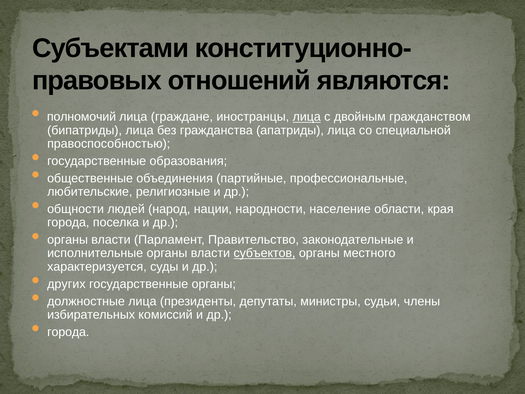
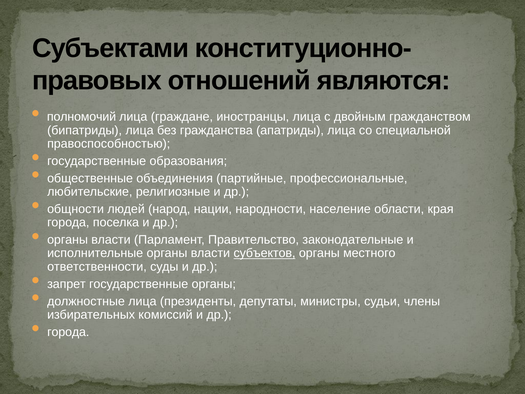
лица at (307, 117) underline: present -> none
характеризуется: характеризуется -> ответственности
других: других -> запрет
